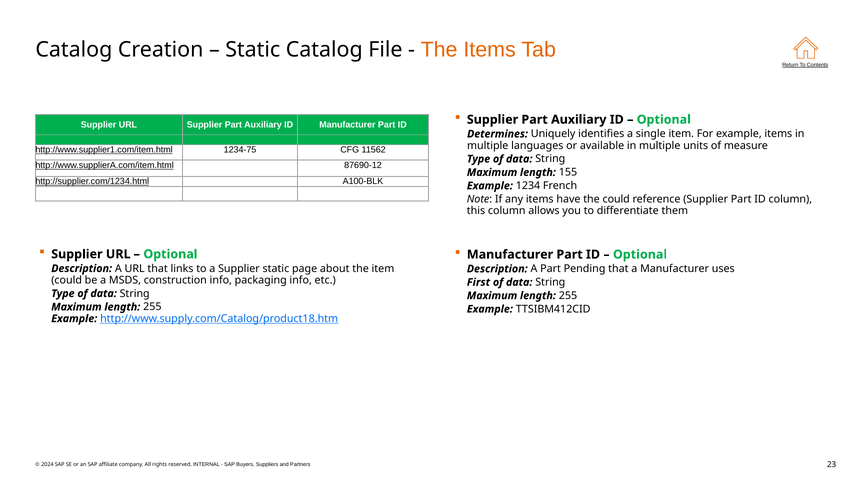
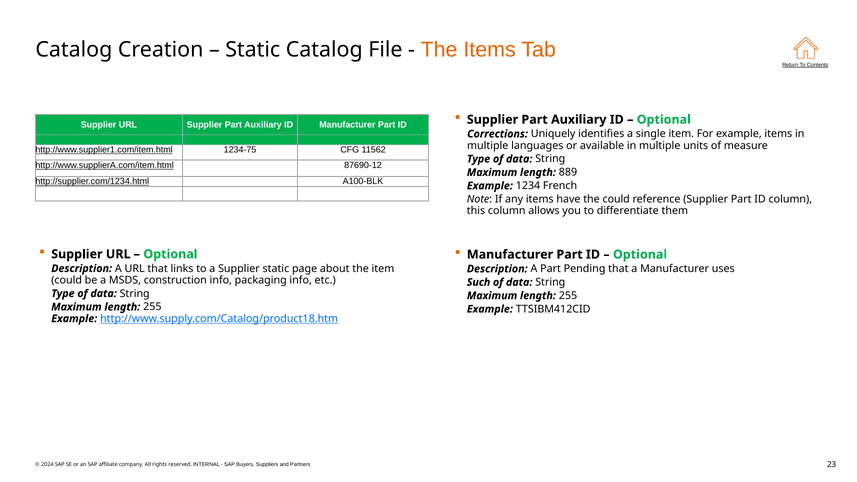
Determines: Determines -> Corrections
155: 155 -> 889
First: First -> Such
